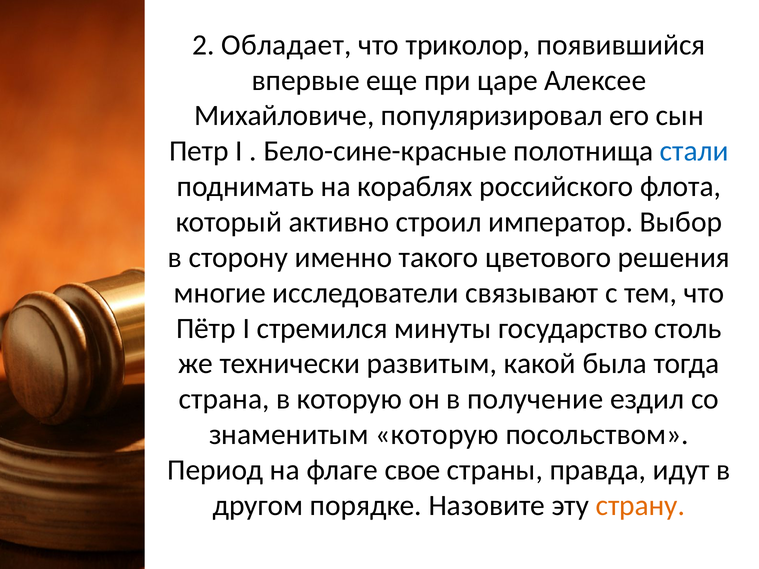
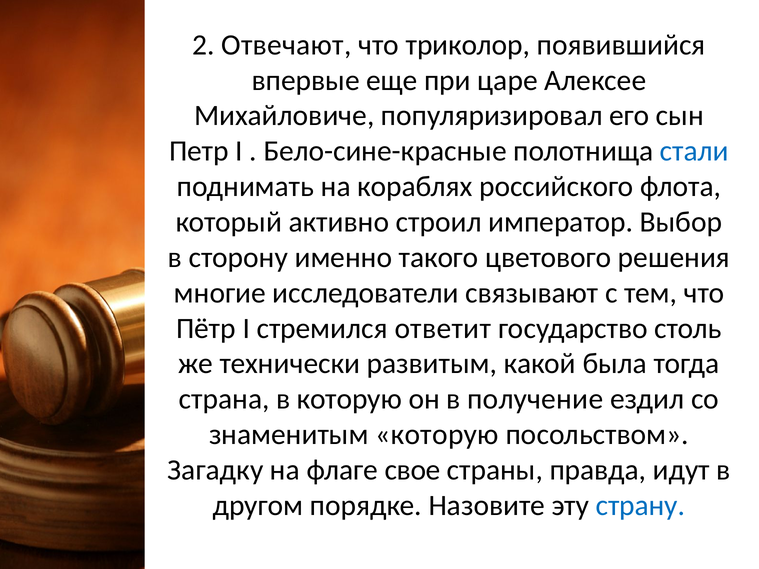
Обладает: Обладает -> Отвечают
минуты: минуты -> ответит
Период: Период -> Загадку
страну colour: orange -> blue
